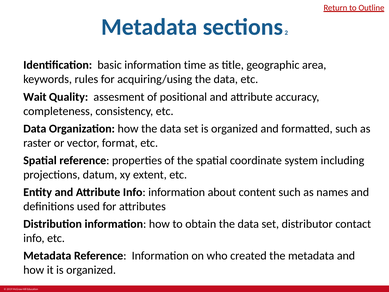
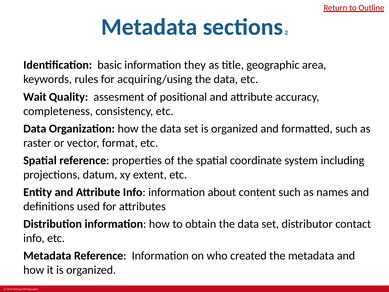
time: time -> they
